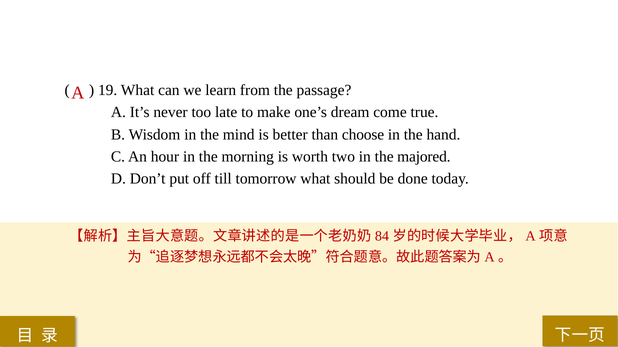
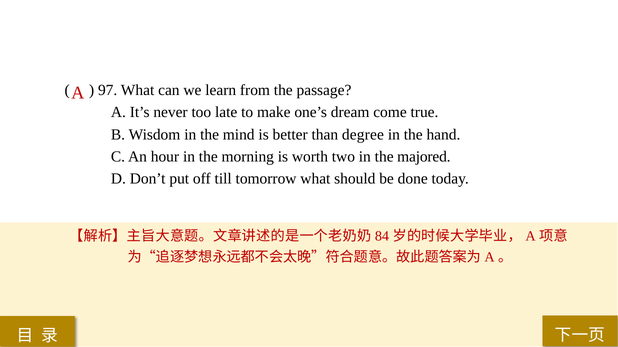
19: 19 -> 97
choose: choose -> degree
